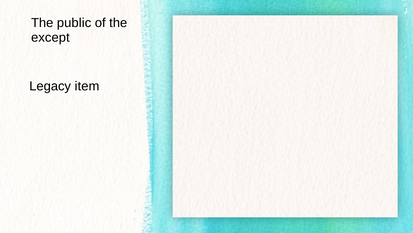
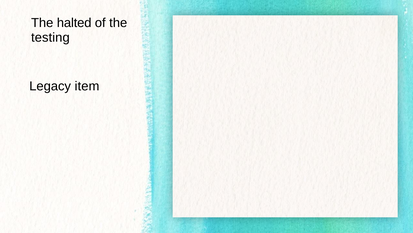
public: public -> halted
except: except -> testing
